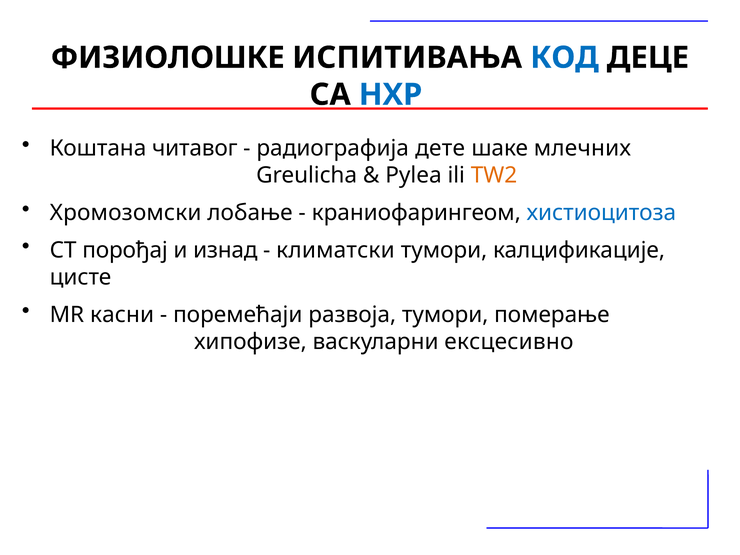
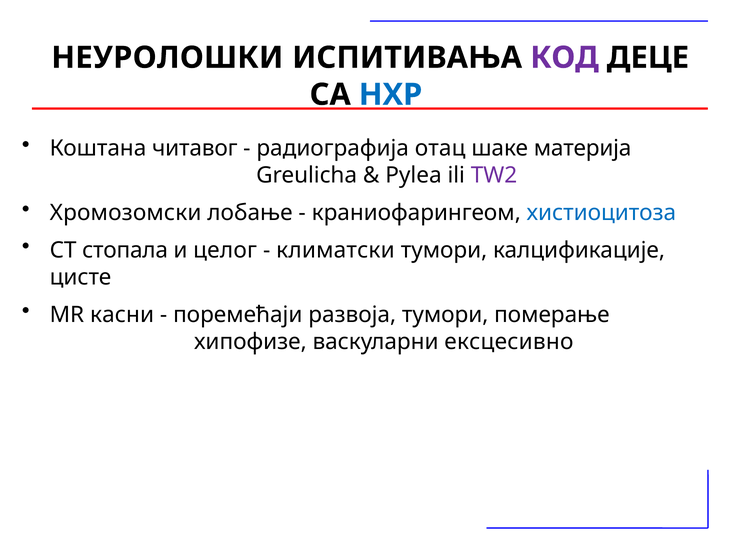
ФИЗИОЛОШКЕ: ФИЗИОЛОШКЕ -> НЕУРОЛОШКИ
КОД colour: blue -> purple
дете: дете -> отац
млечних: млечних -> материја
TW2 colour: orange -> purple
порођај: порођај -> стопала
изнад: изнад -> целог
